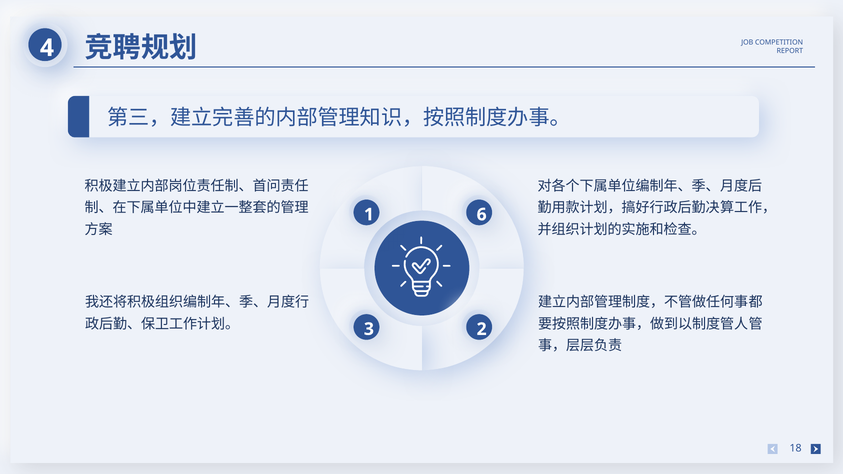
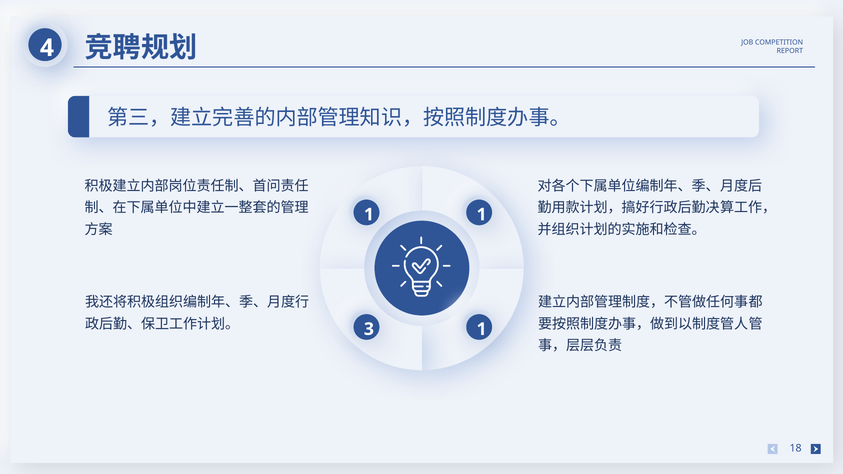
1 6: 6 -> 1
3 2: 2 -> 1
